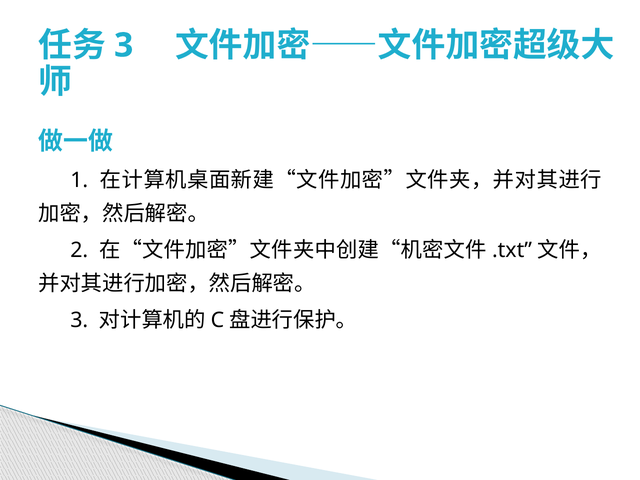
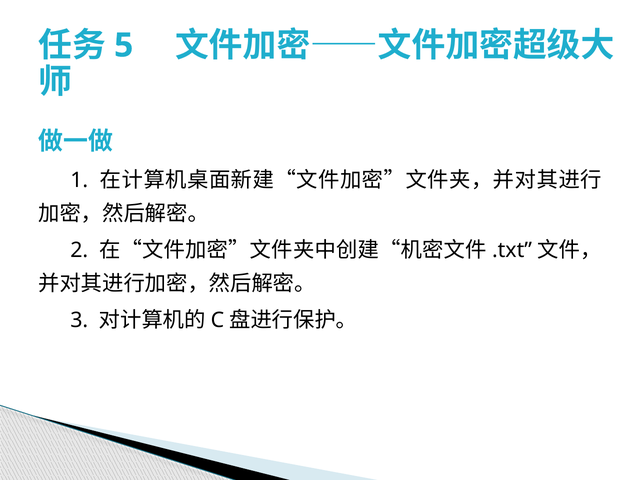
3 at (124, 45): 3 -> 5
